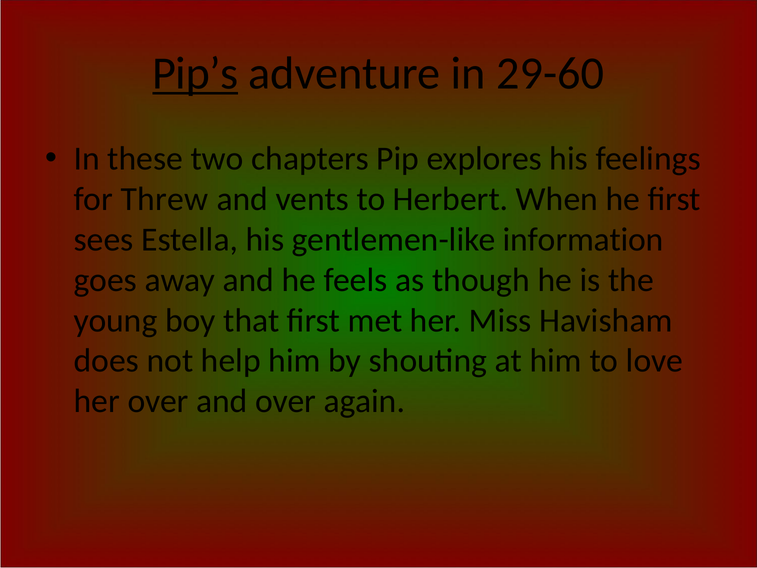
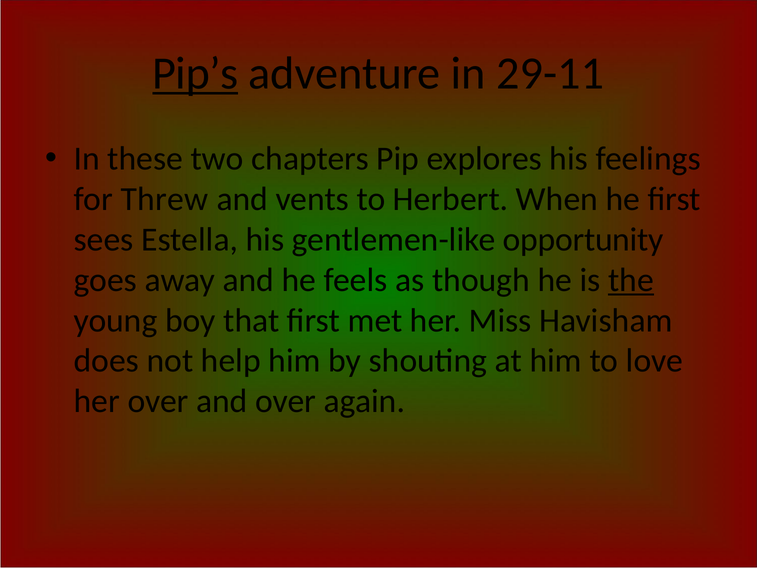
29-60: 29-60 -> 29-11
information: information -> opportunity
the underline: none -> present
